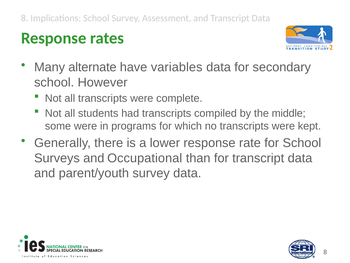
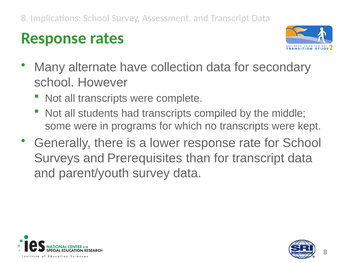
variables: variables -> collection
Occupational: Occupational -> Prerequisites
